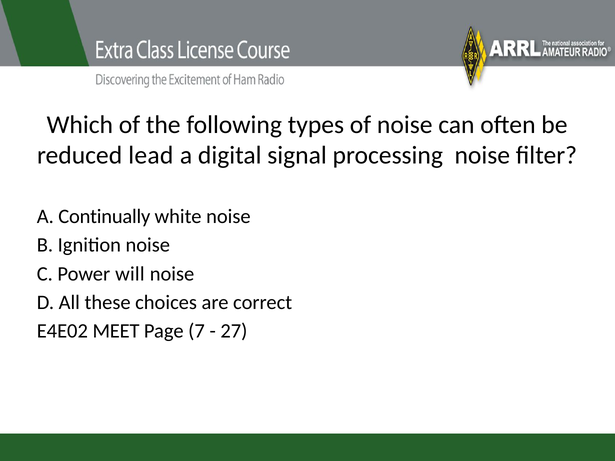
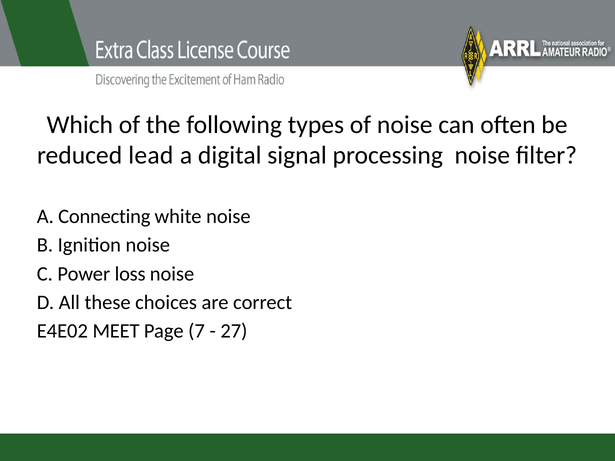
Continually: Continually -> Connecting
will: will -> loss
